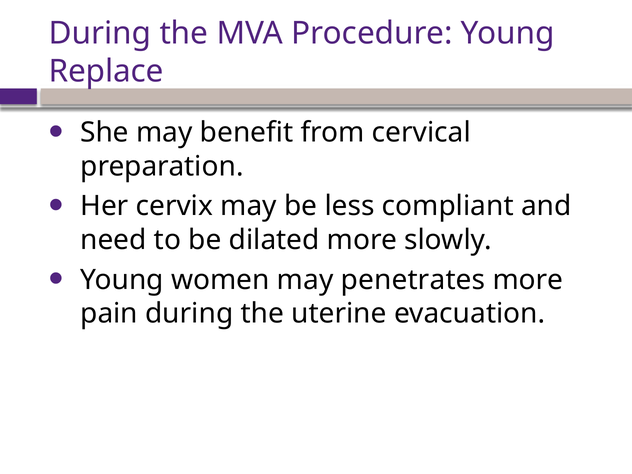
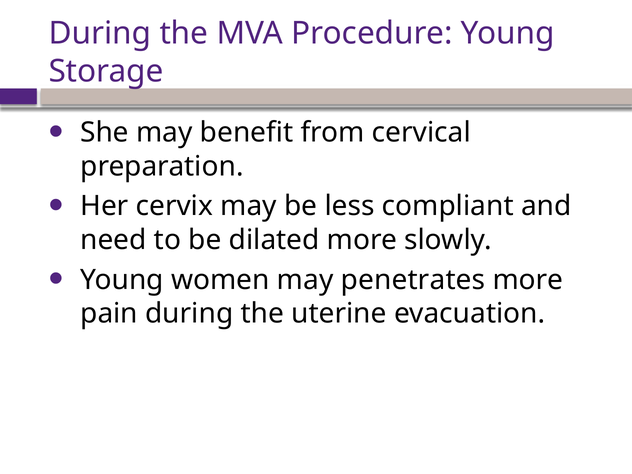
Replace: Replace -> Storage
